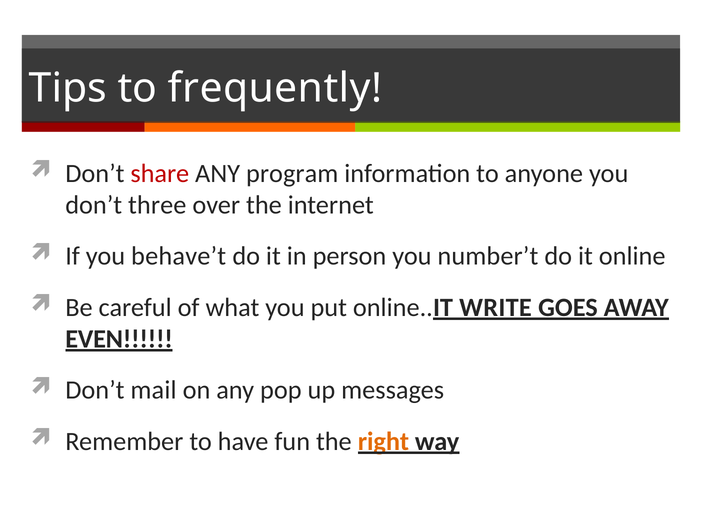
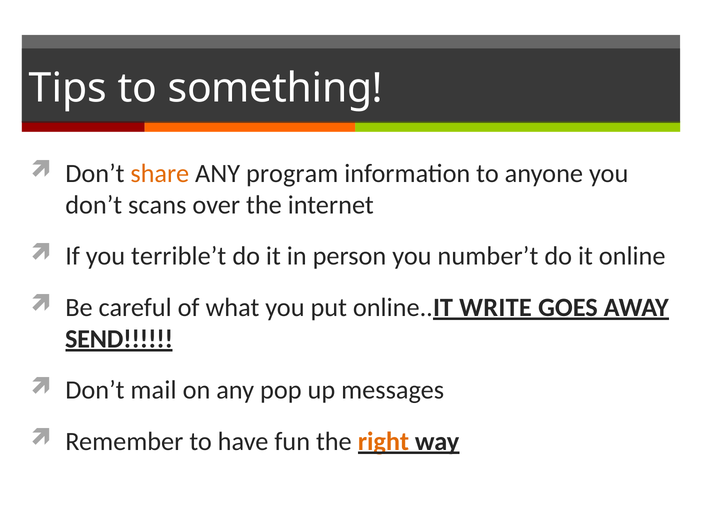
frequently: frequently -> something
share colour: red -> orange
three: three -> scans
behave’t: behave’t -> terrible’t
EVEN: EVEN -> SEND
